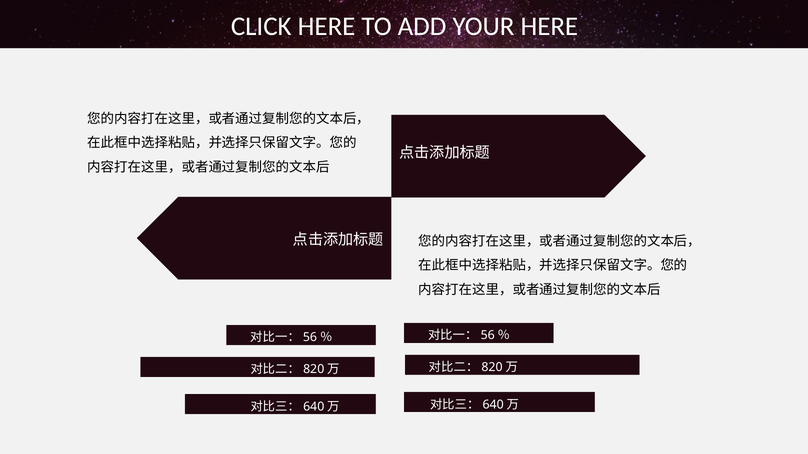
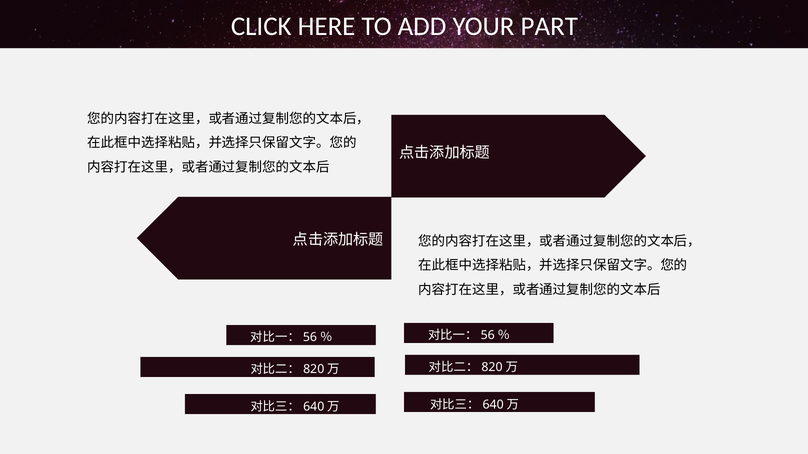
YOUR HERE: HERE -> PART
